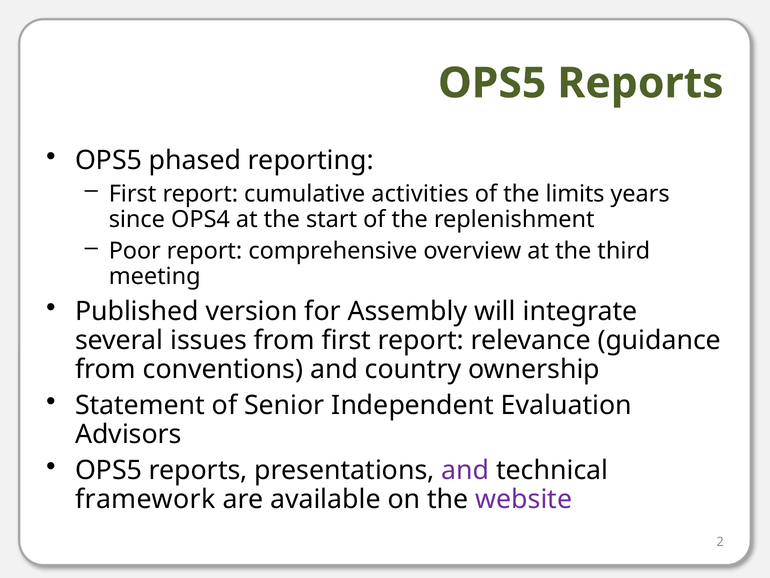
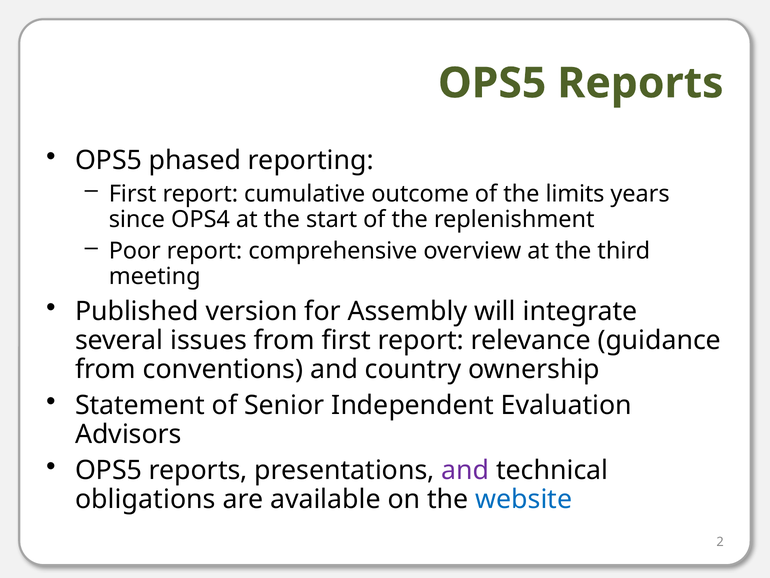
activities: activities -> outcome
framework: framework -> obligations
website colour: purple -> blue
